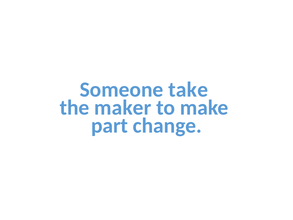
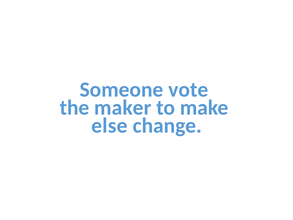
take: take -> vote
part: part -> else
